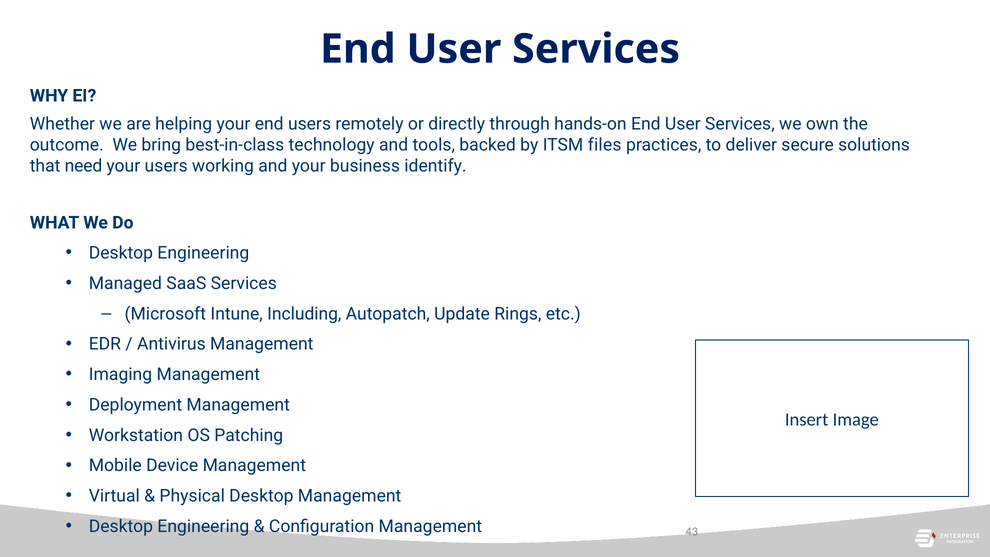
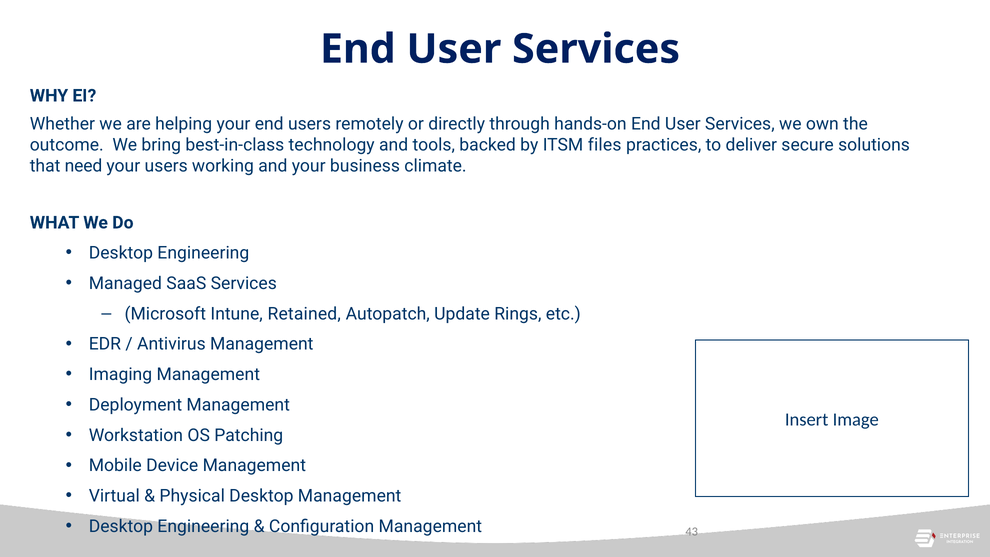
identify: identify -> climate
Including: Including -> Retained
